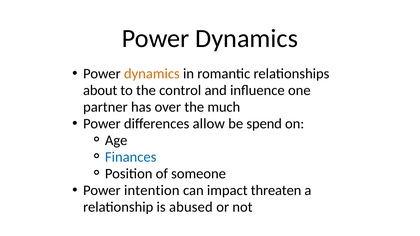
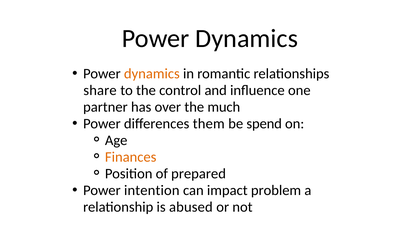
about: about -> share
allow: allow -> them
Finances colour: blue -> orange
someone: someone -> prepared
threaten: threaten -> problem
